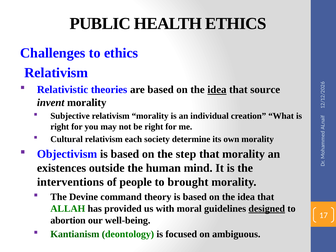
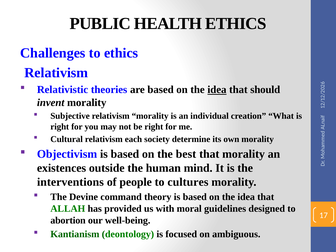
source: source -> should
step: step -> best
brought: brought -> cultures
designed underline: present -> none
